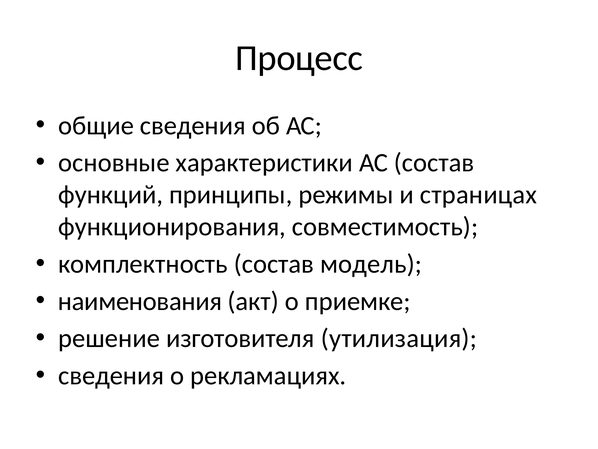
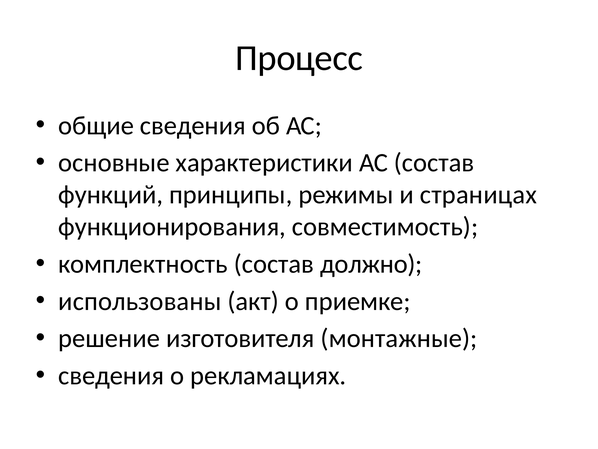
модель: модель -> должно
наименования: наименования -> использованы
утилизация: утилизация -> монтажные
